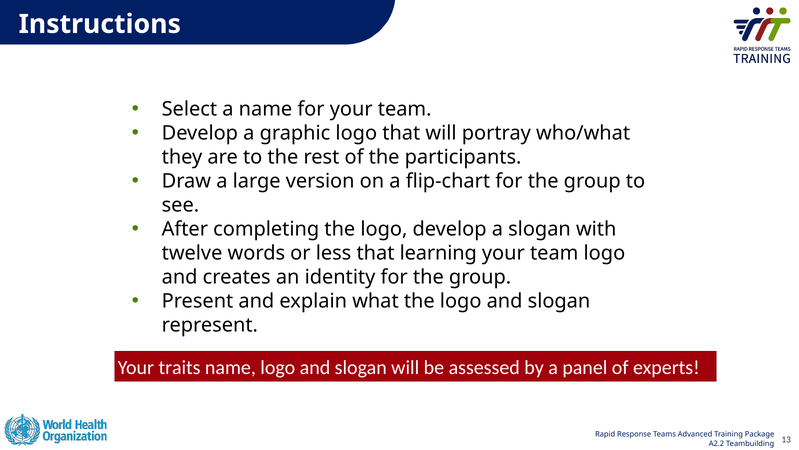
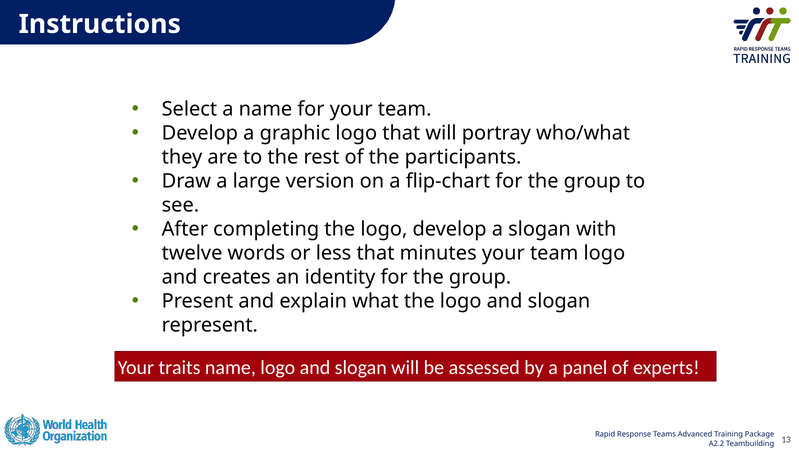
learning: learning -> minutes
